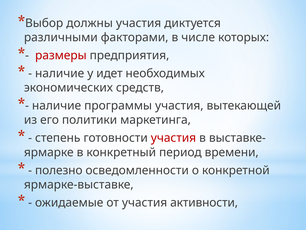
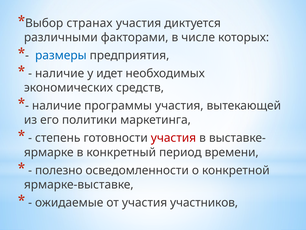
должны: должны -> странах
размеры colour: red -> blue
активности: активности -> участников
